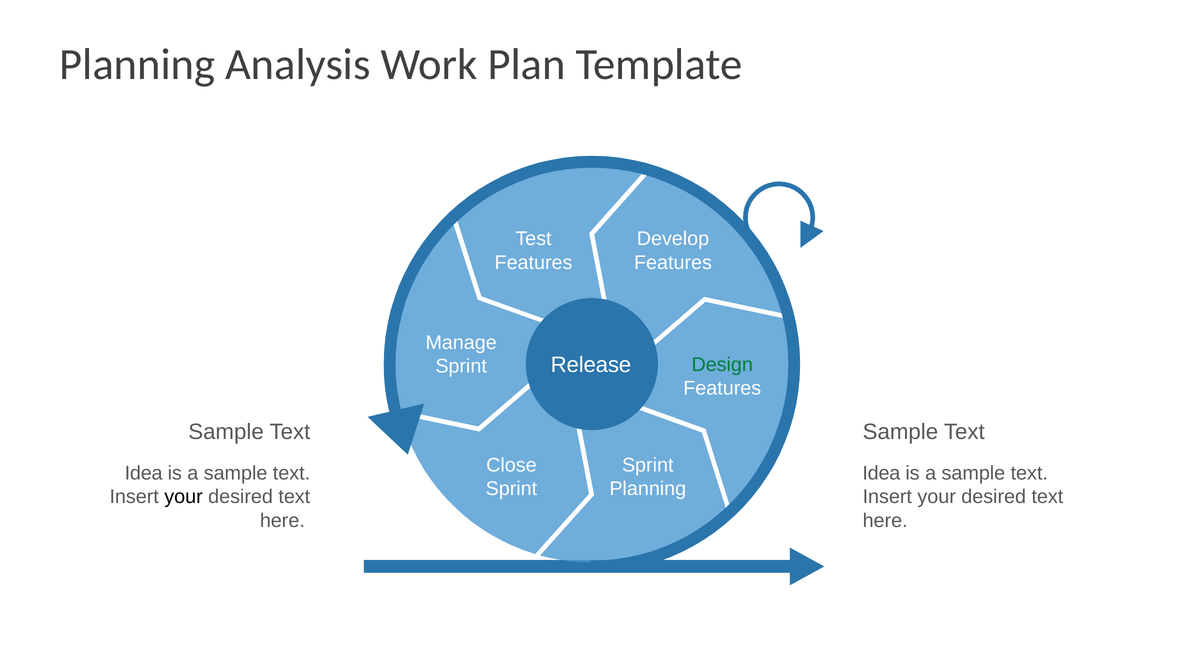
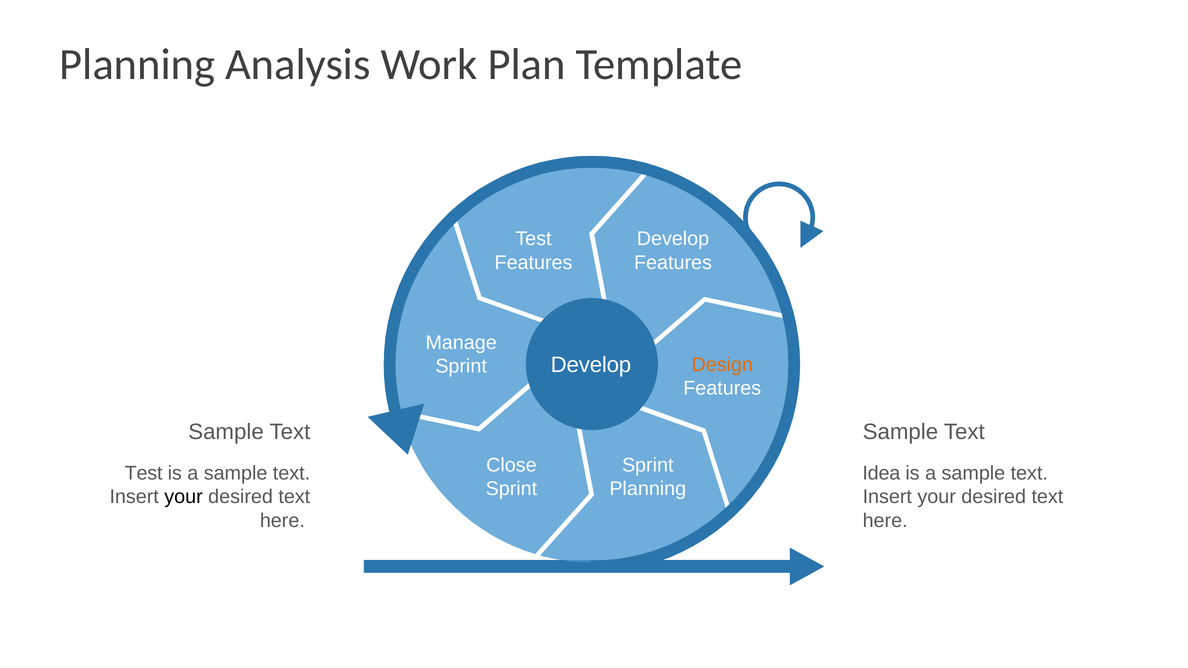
Release at (591, 365): Release -> Develop
Design colour: green -> orange
Idea at (144, 473): Idea -> Test
